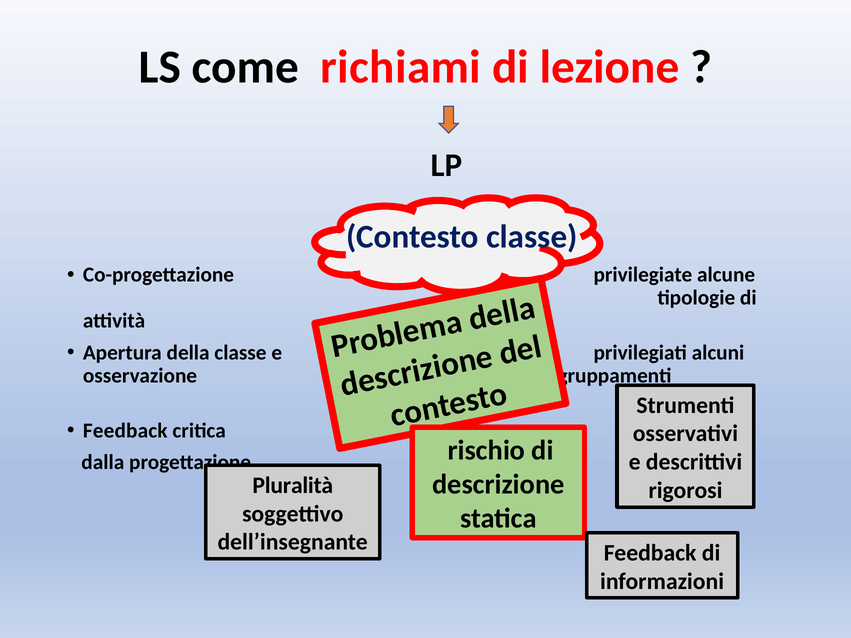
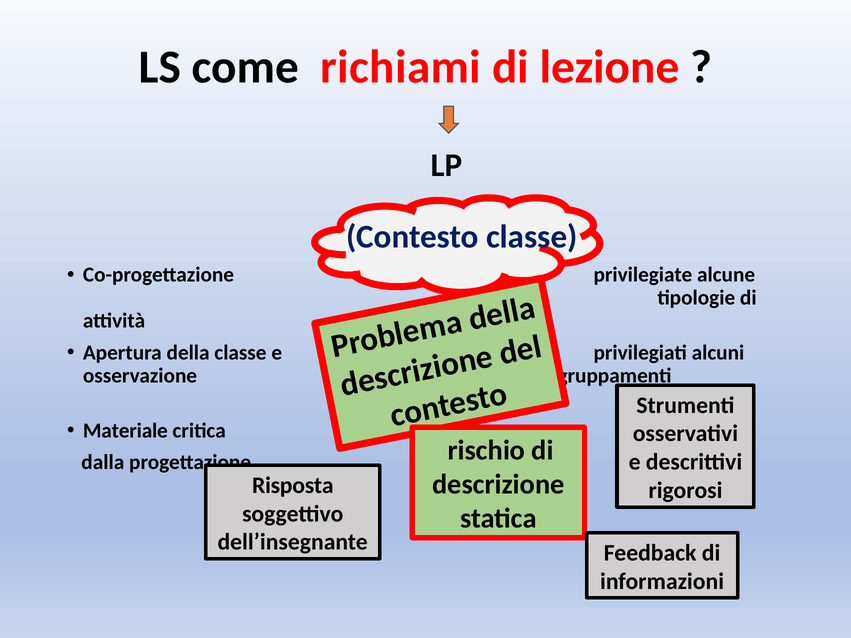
Feedback at (125, 431): Feedback -> Materiale
Pluralità: Pluralità -> Risposta
